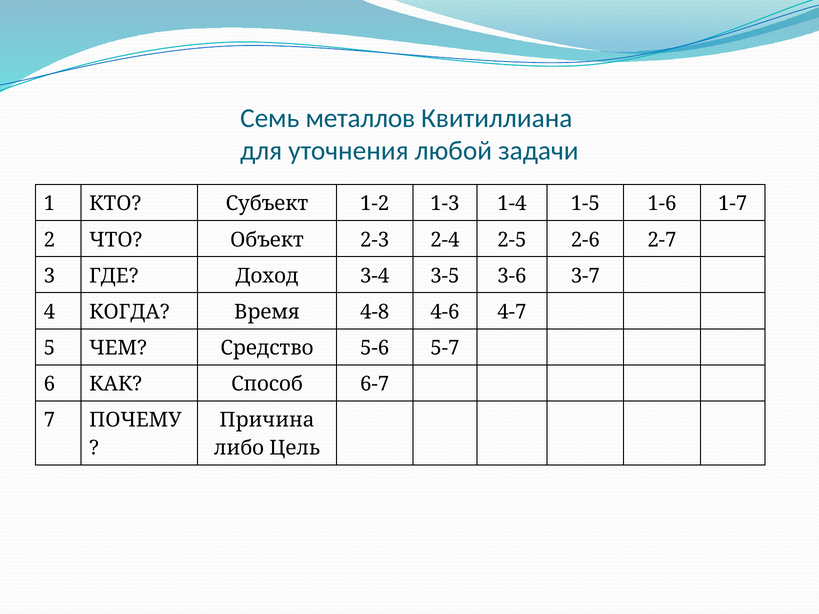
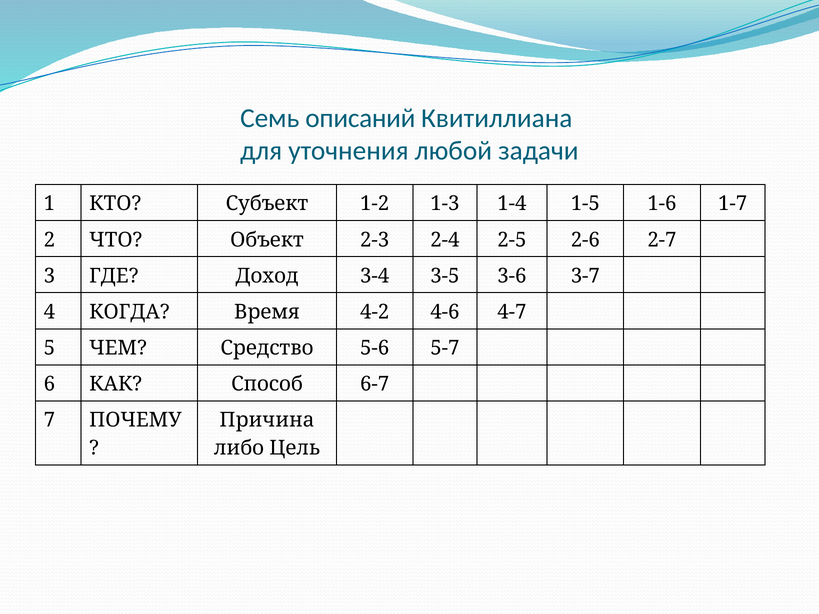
металлов: металлов -> описаний
4-8: 4-8 -> 4-2
